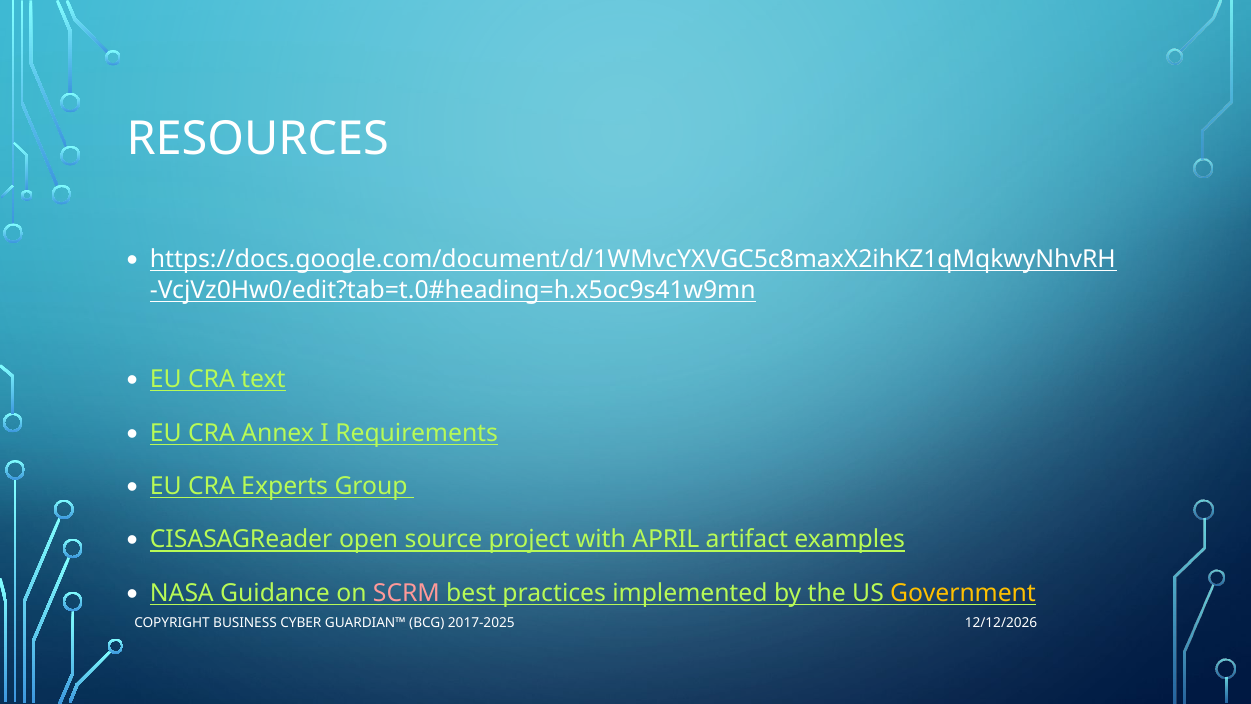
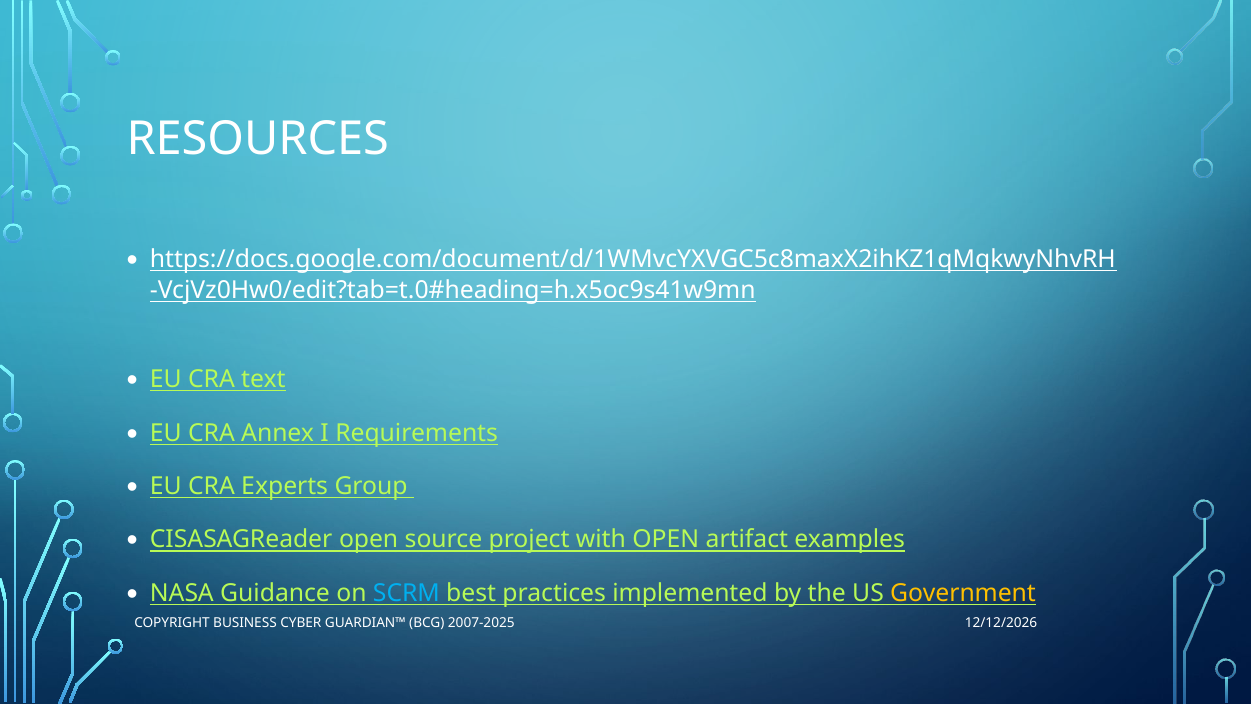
with APRIL: APRIL -> OPEN
SCRM colour: pink -> light blue
2017-2025: 2017-2025 -> 2007-2025
